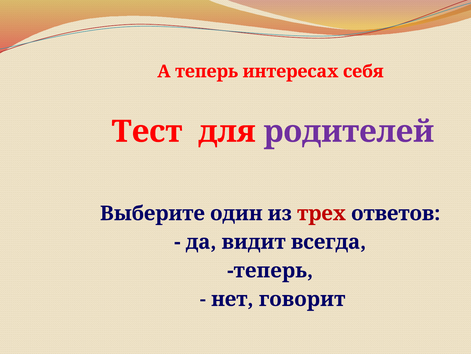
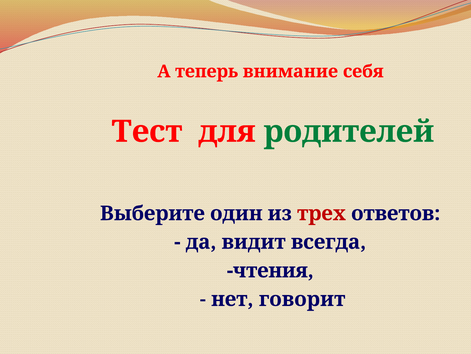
интересах: интересах -> внимание
родителей colour: purple -> green
теперь at (270, 270): теперь -> чтения
